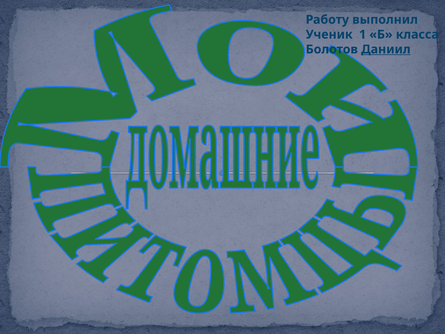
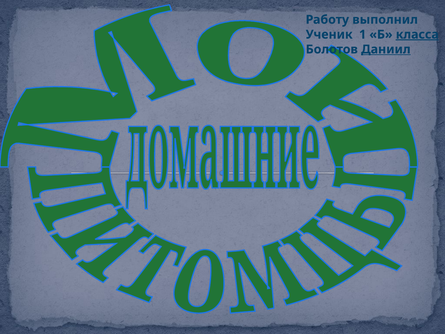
класса underline: none -> present
